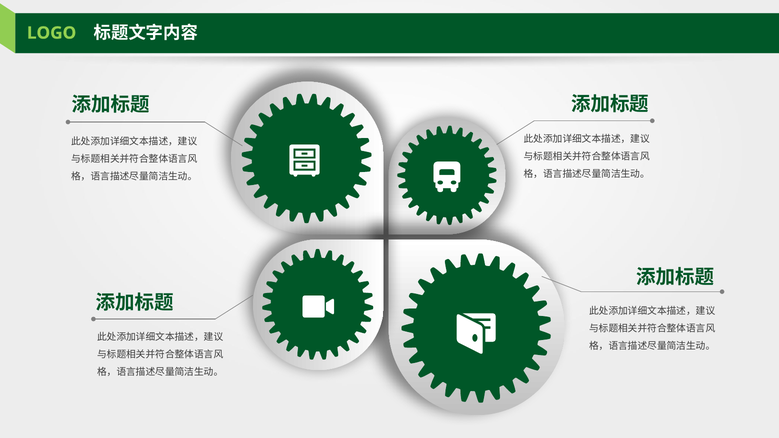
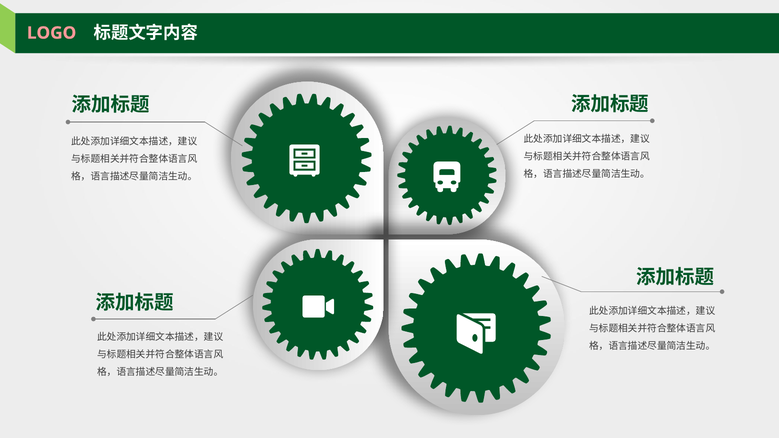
LOGO colour: light green -> pink
